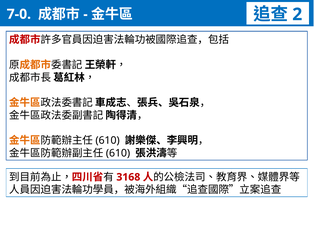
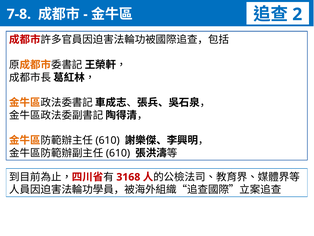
7-0: 7-0 -> 7-8
